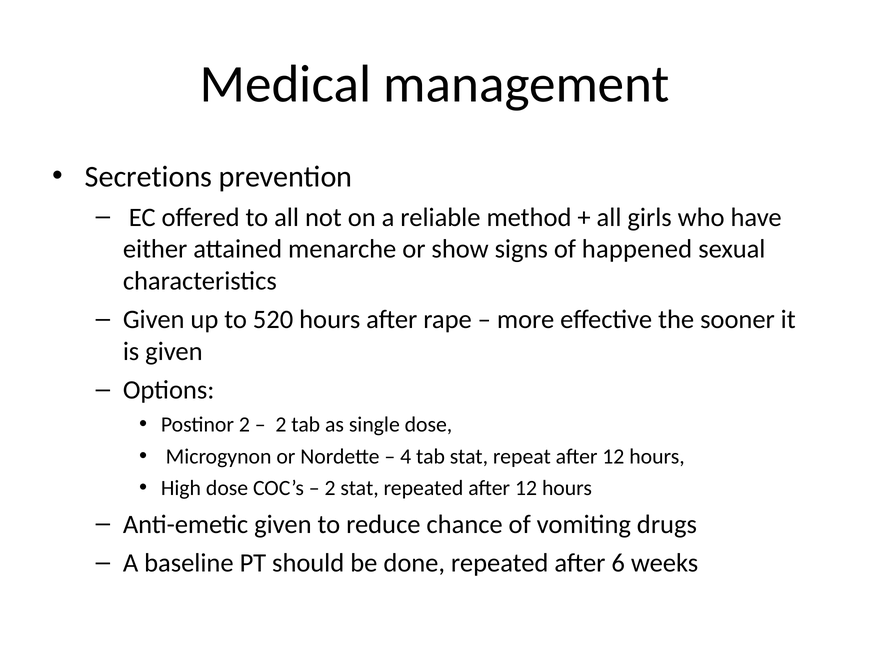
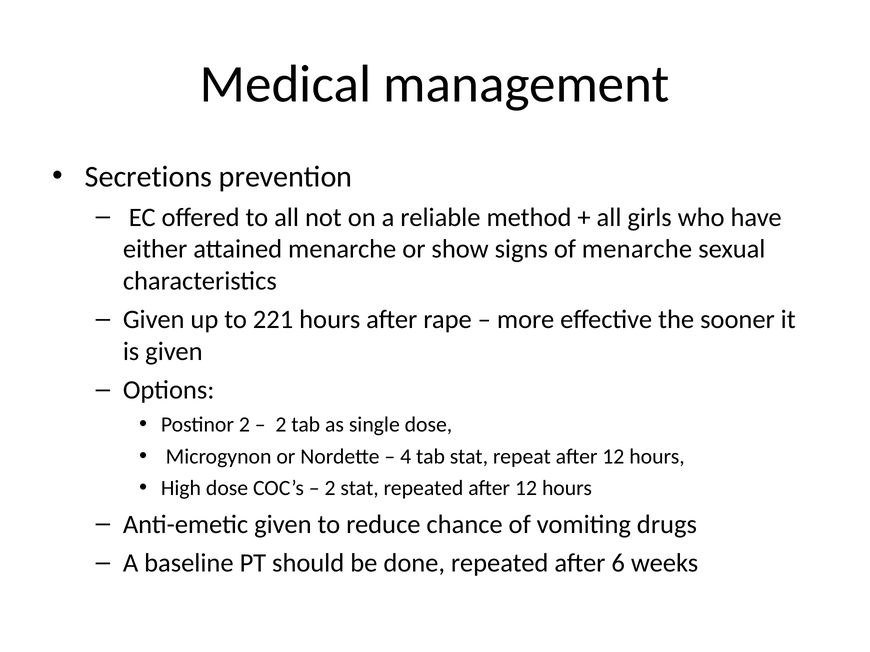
of happened: happened -> menarche
520: 520 -> 221
